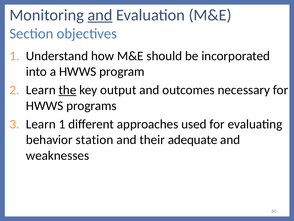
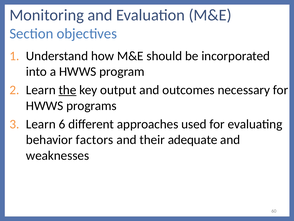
and at (100, 15) underline: present -> none
Learn 1: 1 -> 6
station: station -> factors
